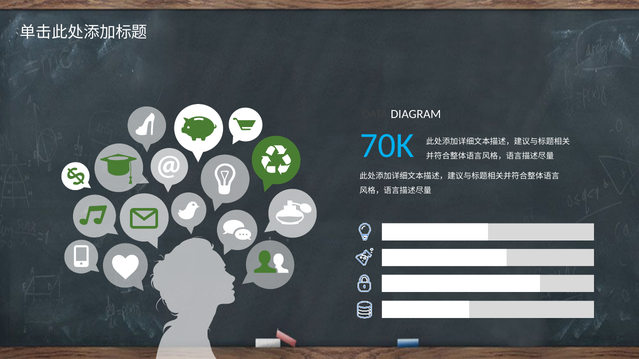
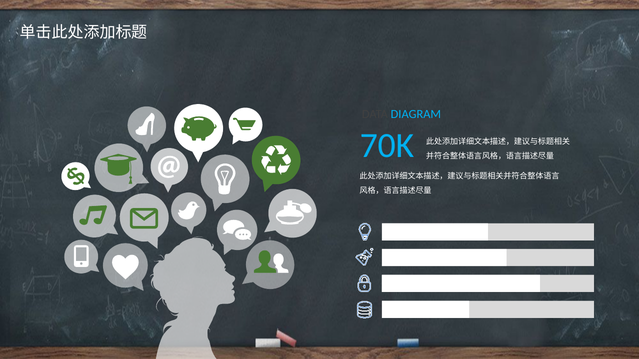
DIAGRAM colour: white -> light blue
